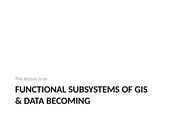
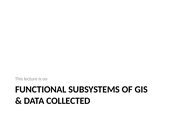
BECOMING: BECOMING -> COLLECTED
